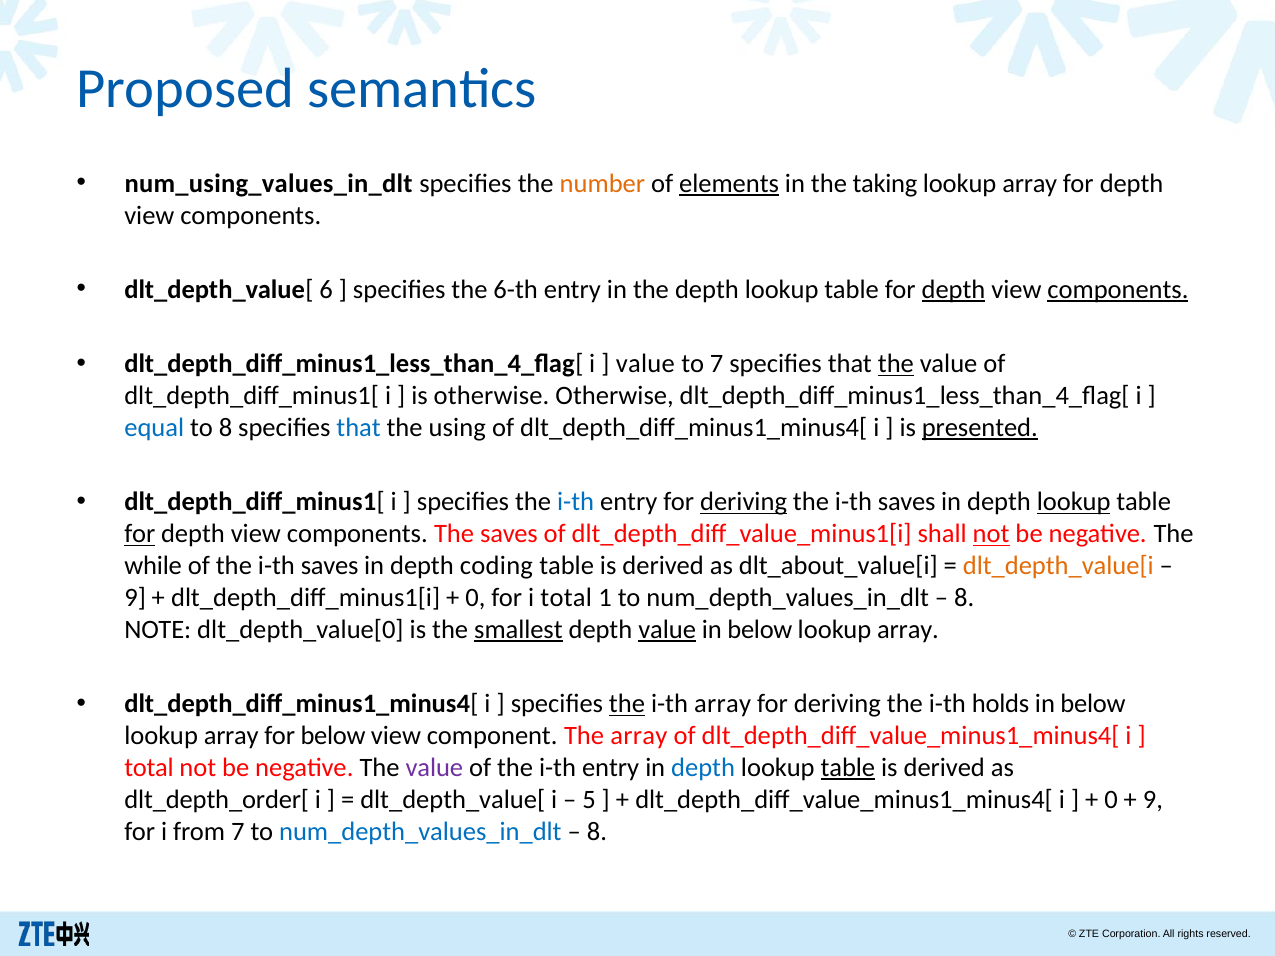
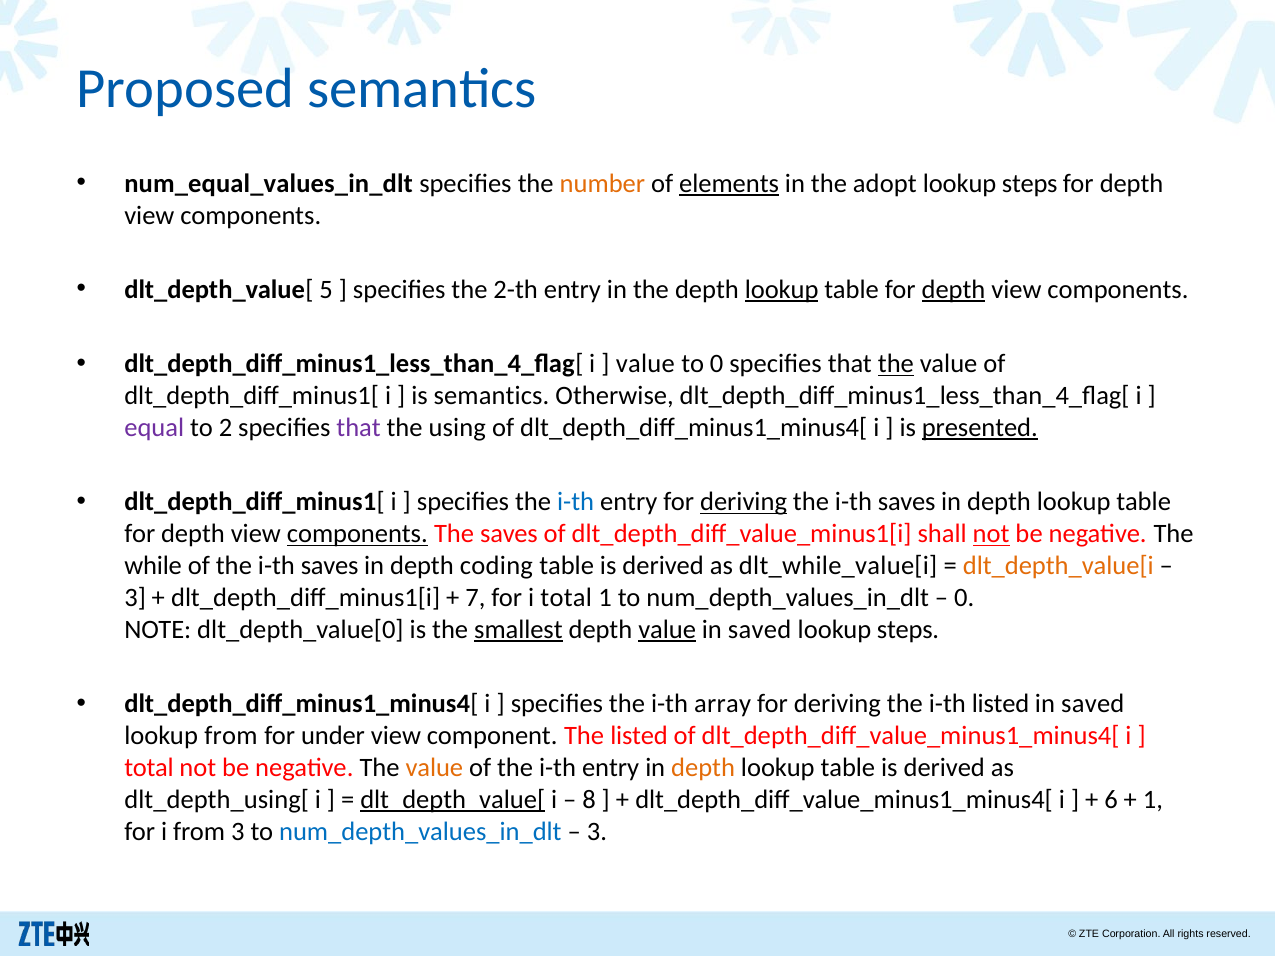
num_using_values_in_dlt: num_using_values_in_dlt -> num_equal_values_in_dlt
taking: taking -> adopt
array at (1030, 184): array -> steps
6: 6 -> 5
6-th: 6-th -> 2-th
lookup at (782, 290) underline: none -> present
components at (1118, 290) underline: present -> none
to 7: 7 -> 0
is otherwise: otherwise -> semantics
equal colour: blue -> purple
to 8: 8 -> 2
that at (359, 428) colour: blue -> purple
lookup at (1074, 502) underline: present -> none
for at (140, 534) underline: present -> none
components at (357, 534) underline: none -> present
dlt_about_value[i: dlt_about_value[i -> dlt_while_value[i
9 at (135, 598): 9 -> 3
0 at (475, 598): 0 -> 7
8 at (964, 598): 8 -> 0
below at (760, 630): below -> saved
array at (908, 630): array -> steps
the at (627, 704) underline: present -> none
i-th holds: holds -> listed
below at (1093, 704): below -> saved
array at (231, 736): array -> from
for below: below -> under
The array: array -> listed
value at (434, 768) colour: purple -> orange
depth at (703, 768) colour: blue -> orange
table at (848, 768) underline: present -> none
dlt_depth_order[: dlt_depth_order[ -> dlt_depth_using[
dlt_depth_value[ at (453, 800) underline: none -> present
5: 5 -> 8
0 at (1111, 800): 0 -> 6
9 at (1153, 800): 9 -> 1
from 7: 7 -> 3
8 at (597, 832): 8 -> 3
